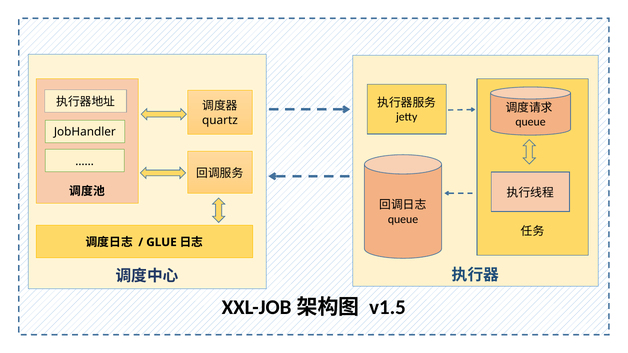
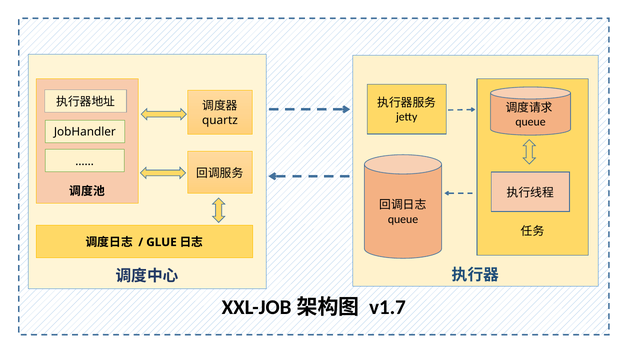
v1.5: v1.5 -> v1.7
